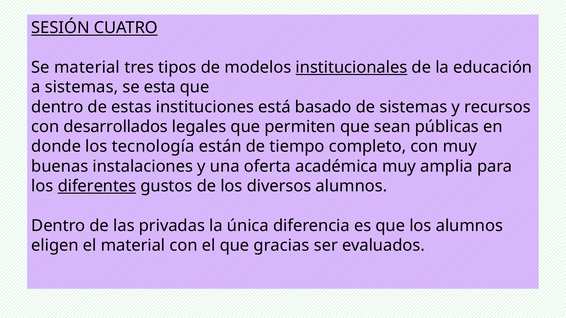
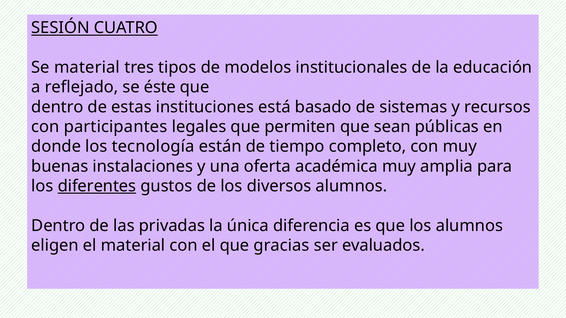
institucionales underline: present -> none
a sistemas: sistemas -> reflejado
esta: esta -> éste
desarrollados: desarrollados -> participantes
